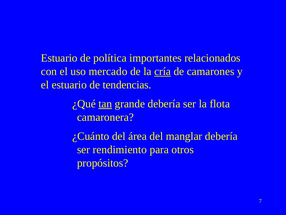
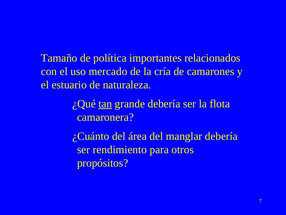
Estuario at (59, 58): Estuario -> Tamaño
cría underline: present -> none
tendencias: tendencias -> naturaleza
